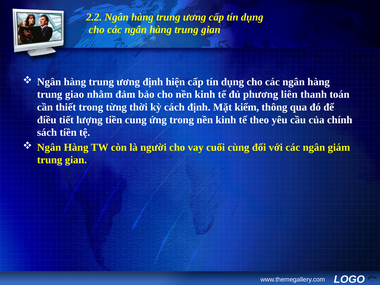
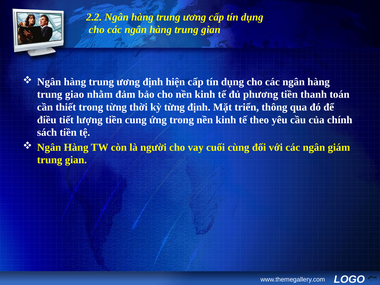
phương liên: liên -> tiền
kỳ cách: cách -> từng
kiểm: kiểm -> triển
